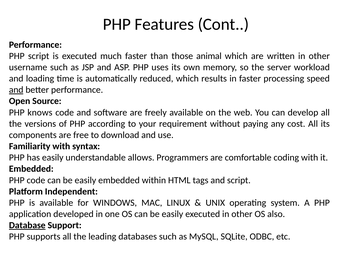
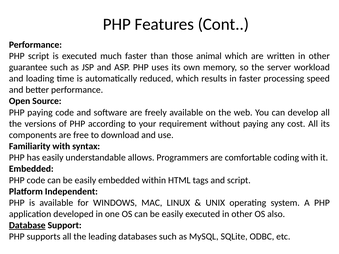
username: username -> guarantee
and at (16, 90) underline: present -> none
PHP knows: knows -> paying
